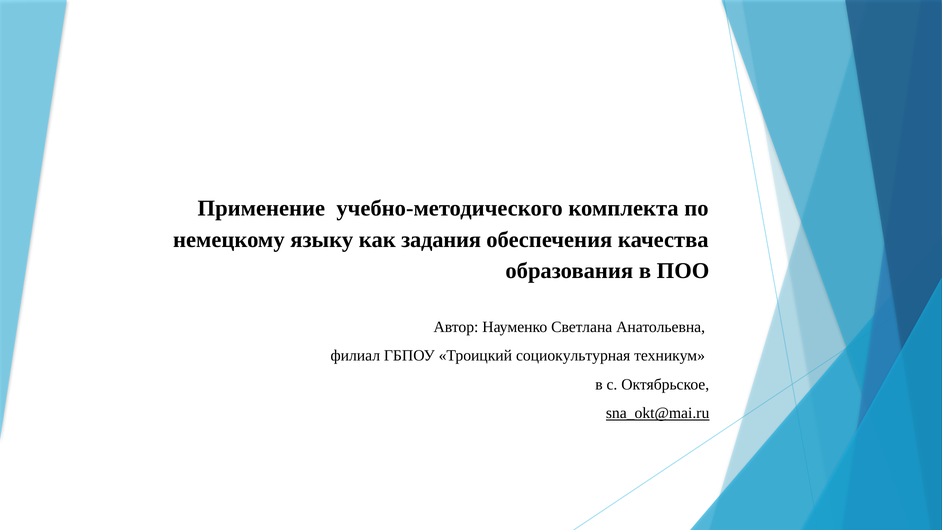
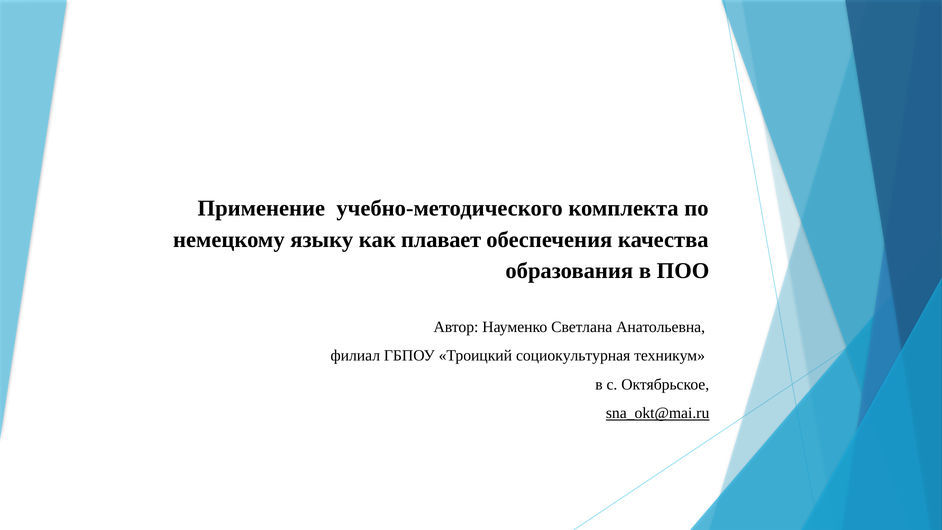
задания: задания -> плавает
